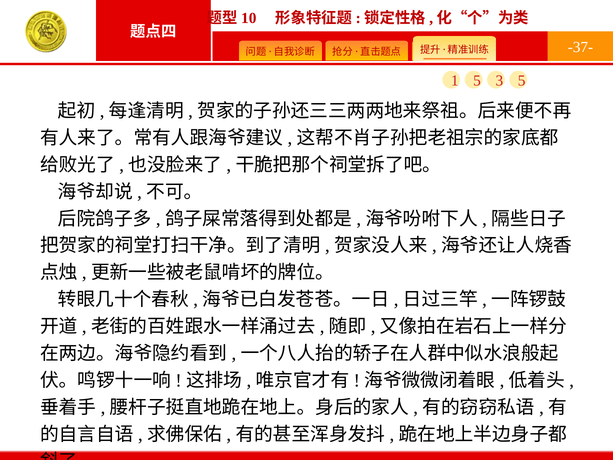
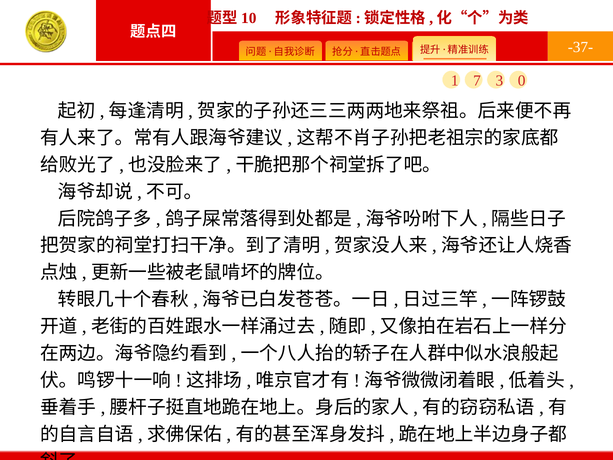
1 5: 5 -> 7
3 5: 5 -> 0
